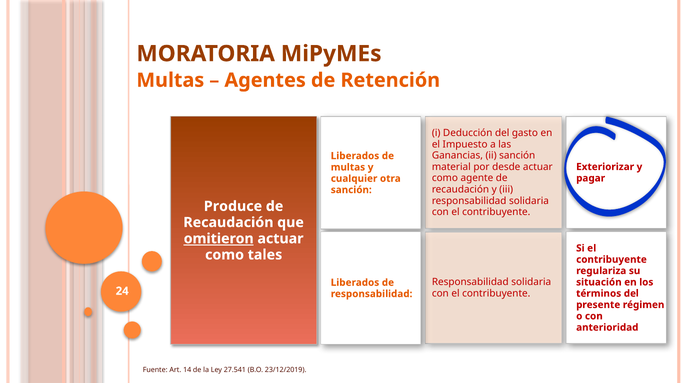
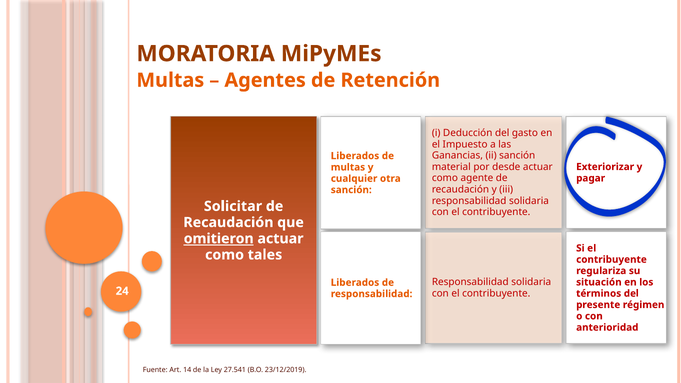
Produce: Produce -> Solicitar
